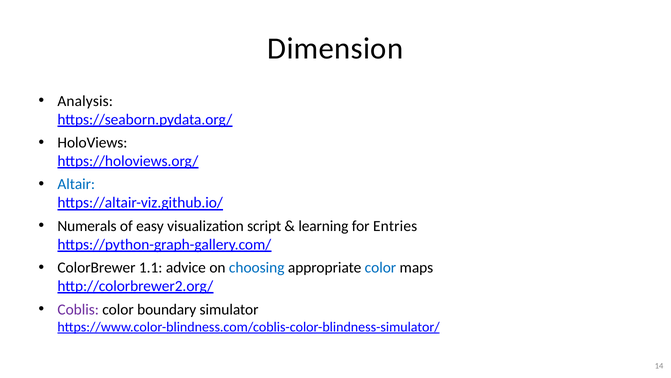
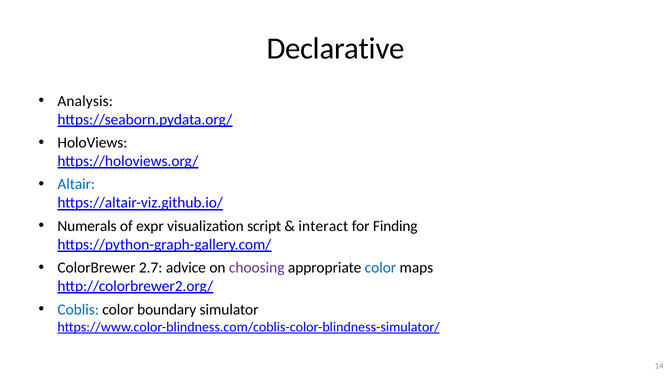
Dimension: Dimension -> Declarative
easy: easy -> expr
learning: learning -> interact
Entries: Entries -> Finding
1.1: 1.1 -> 2.7
choosing colour: blue -> purple
Coblis colour: purple -> blue
